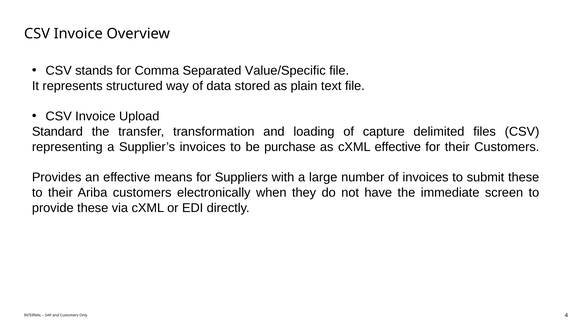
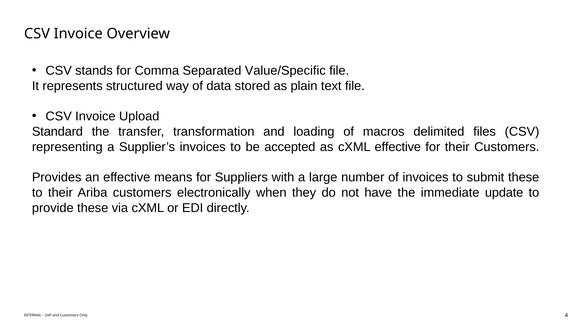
capture: capture -> macros
purchase: purchase -> accepted
screen: screen -> update
